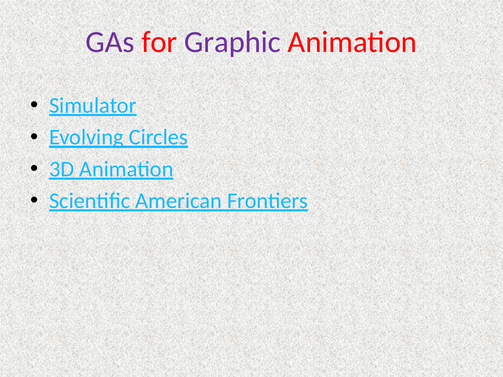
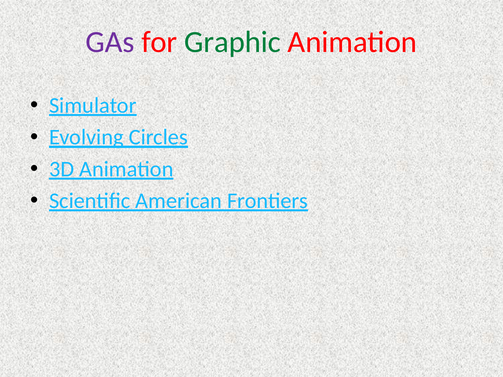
Graphic colour: purple -> green
